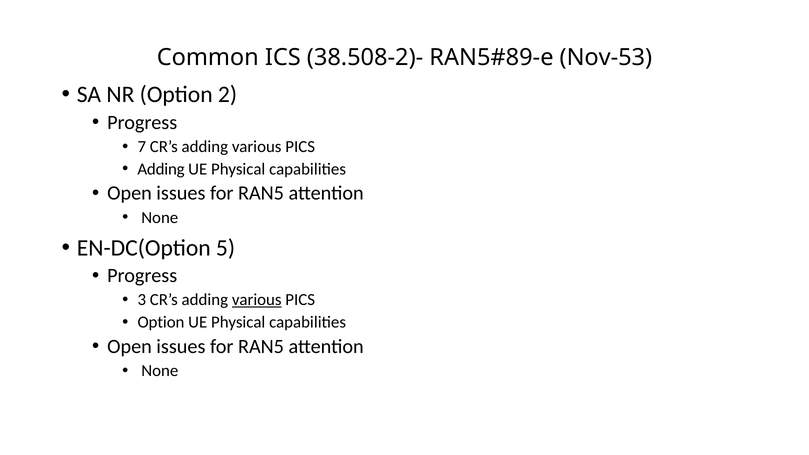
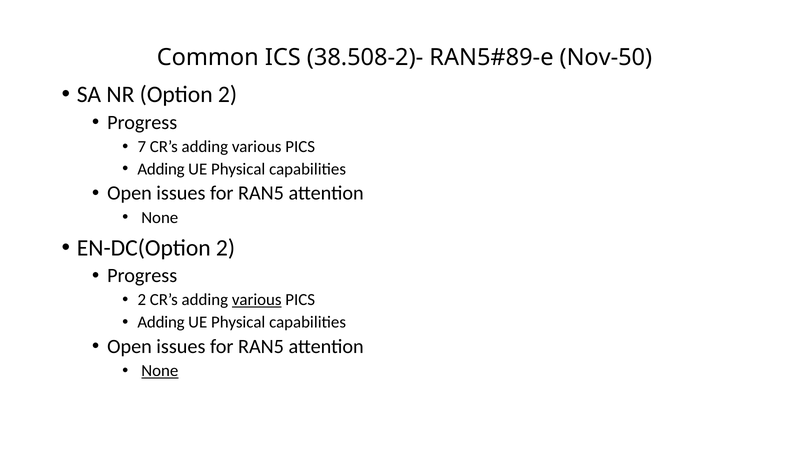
Nov-53: Nov-53 -> Nov-50
EN-DC(Option 5: 5 -> 2
3 at (142, 300): 3 -> 2
Option at (161, 322): Option -> Adding
None at (160, 371) underline: none -> present
